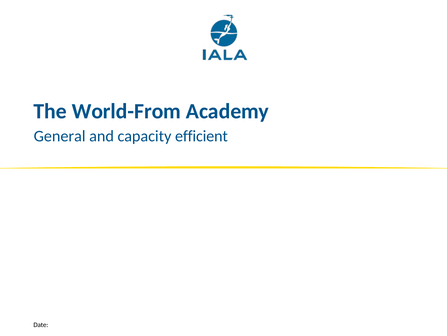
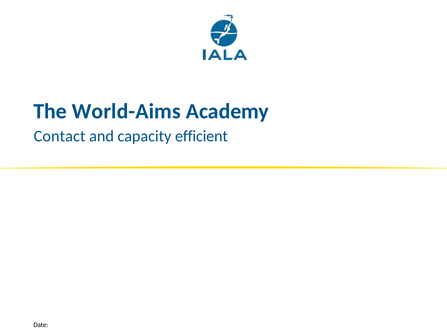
World-From: World-From -> World-Aims
General: General -> Contact
